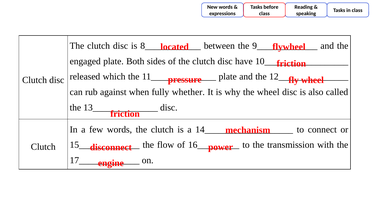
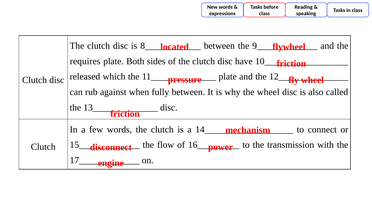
engaged: engaged -> requires
fully whether: whether -> between
